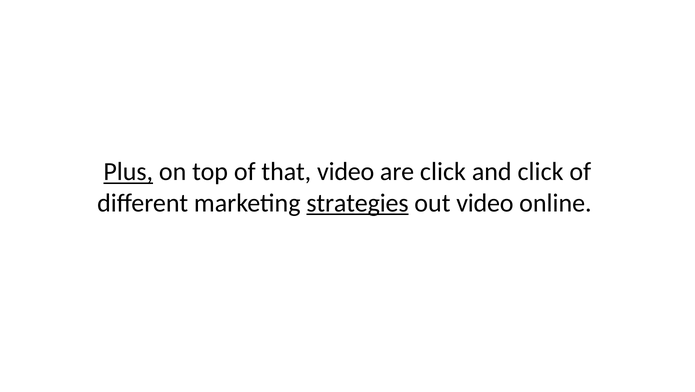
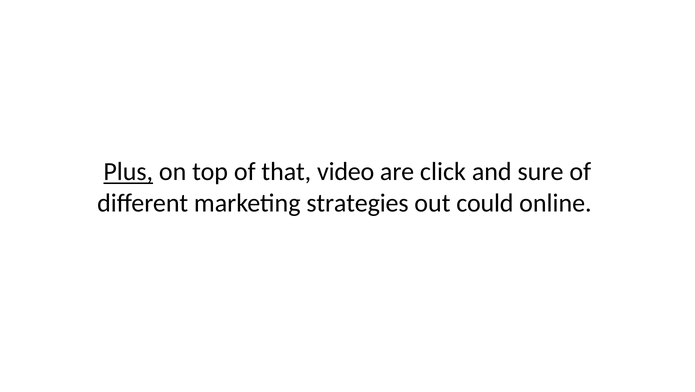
and click: click -> sure
strategies underline: present -> none
out video: video -> could
